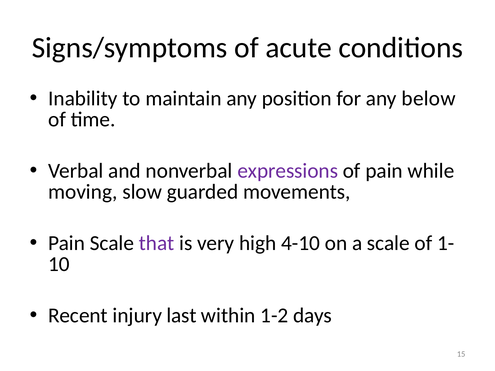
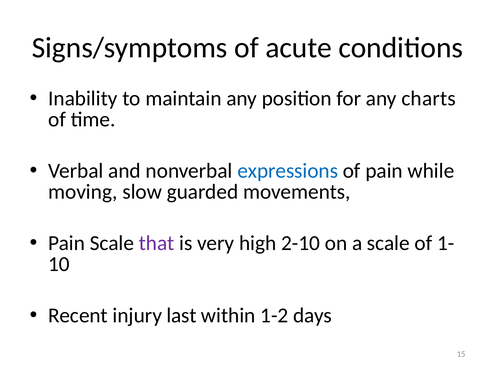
below: below -> charts
expressions colour: purple -> blue
4-10: 4-10 -> 2-10
